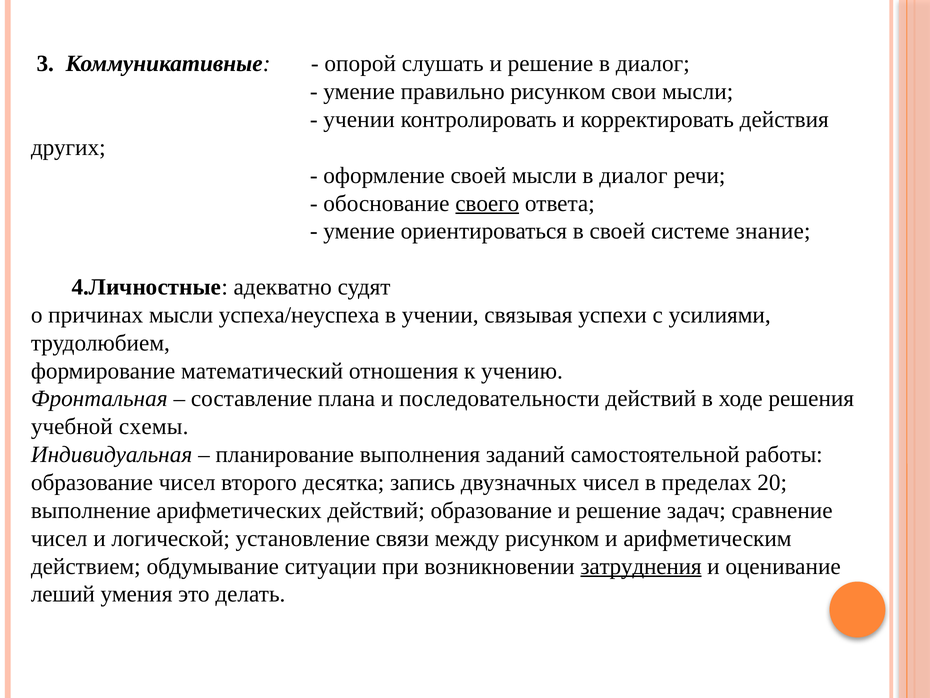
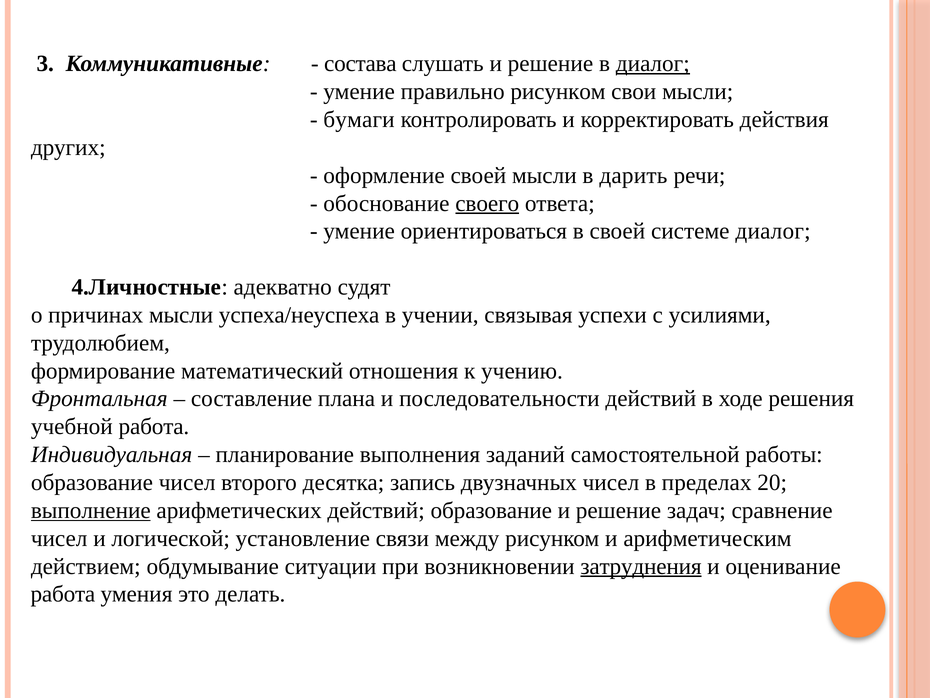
опорой: опорой -> состава
диалог at (653, 64) underline: none -> present
учении at (359, 120): учении -> бумаги
мысли в диалог: диалог -> дарить
системе знание: знание -> диалог
учебной схемы: схемы -> работа
выполнение underline: none -> present
леший at (63, 594): леший -> работа
